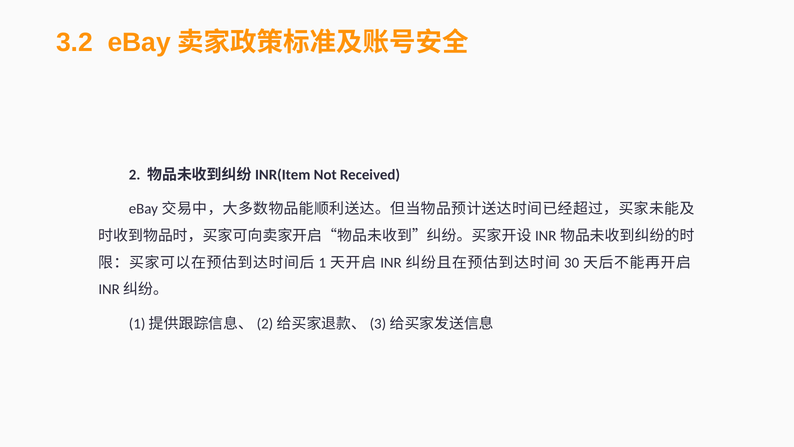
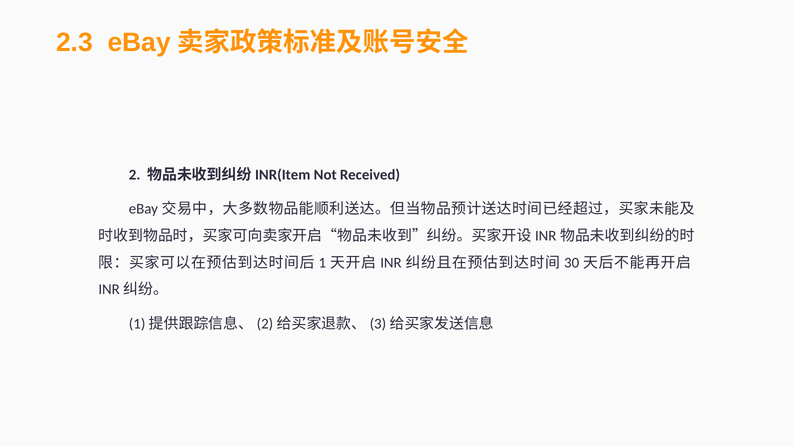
3.2: 3.2 -> 2.3
